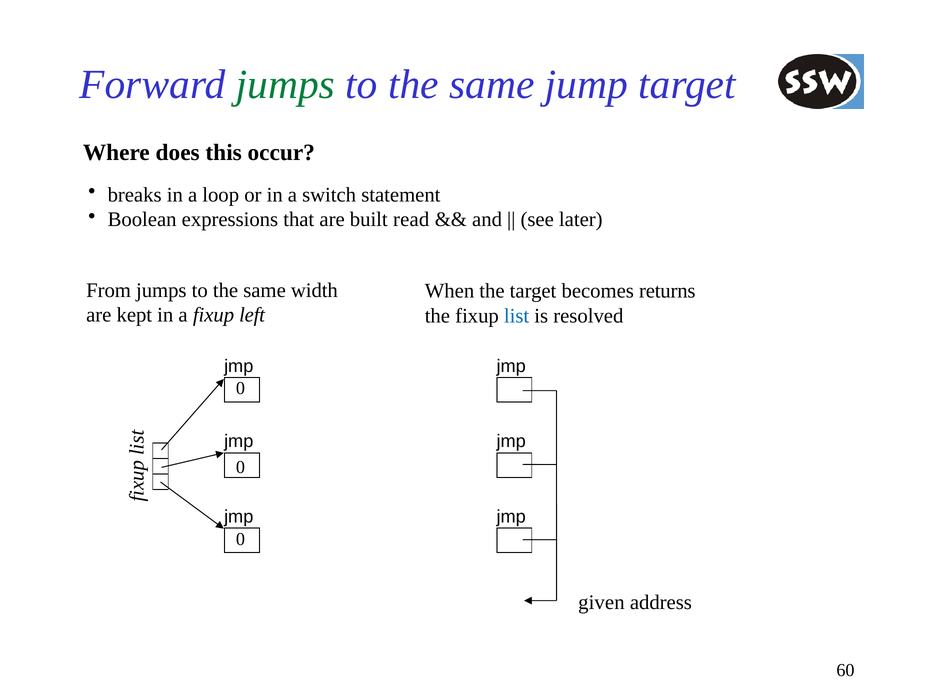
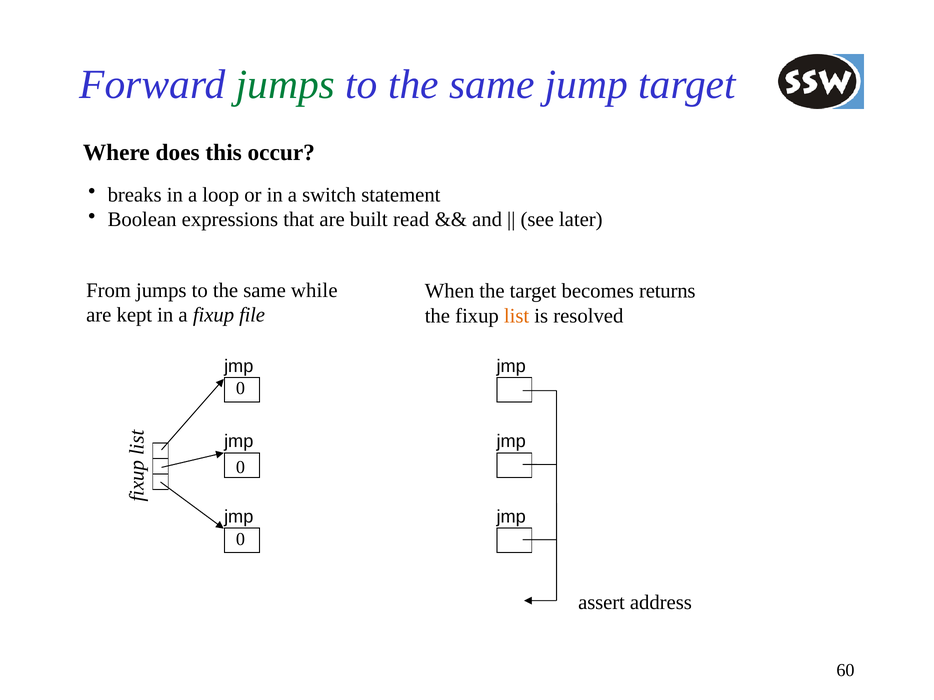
width: width -> while
left: left -> file
list colour: blue -> orange
given: given -> assert
